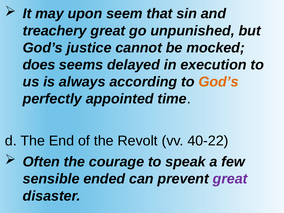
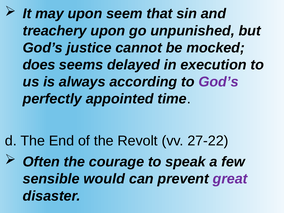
treachery great: great -> upon
God’s at (219, 82) colour: orange -> purple
40-22: 40-22 -> 27-22
ended: ended -> would
